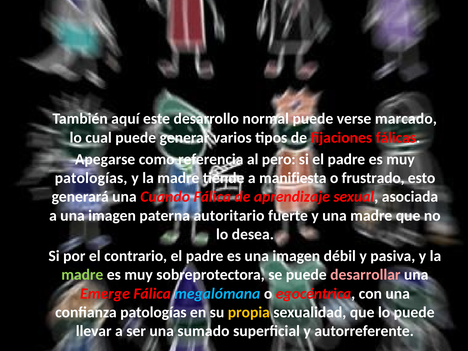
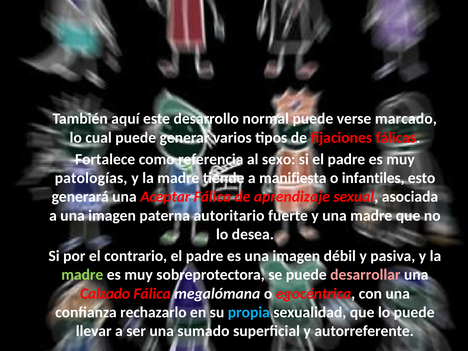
Apegarse: Apegarse -> Fortalece
pero: pero -> sexo
frustrado: frustrado -> infantiles
Cuando: Cuando -> Aceptar
Emerge: Emerge -> Calzado
megalómana colour: light blue -> white
confianza patologías: patologías -> rechazarlo
propia colour: yellow -> light blue
